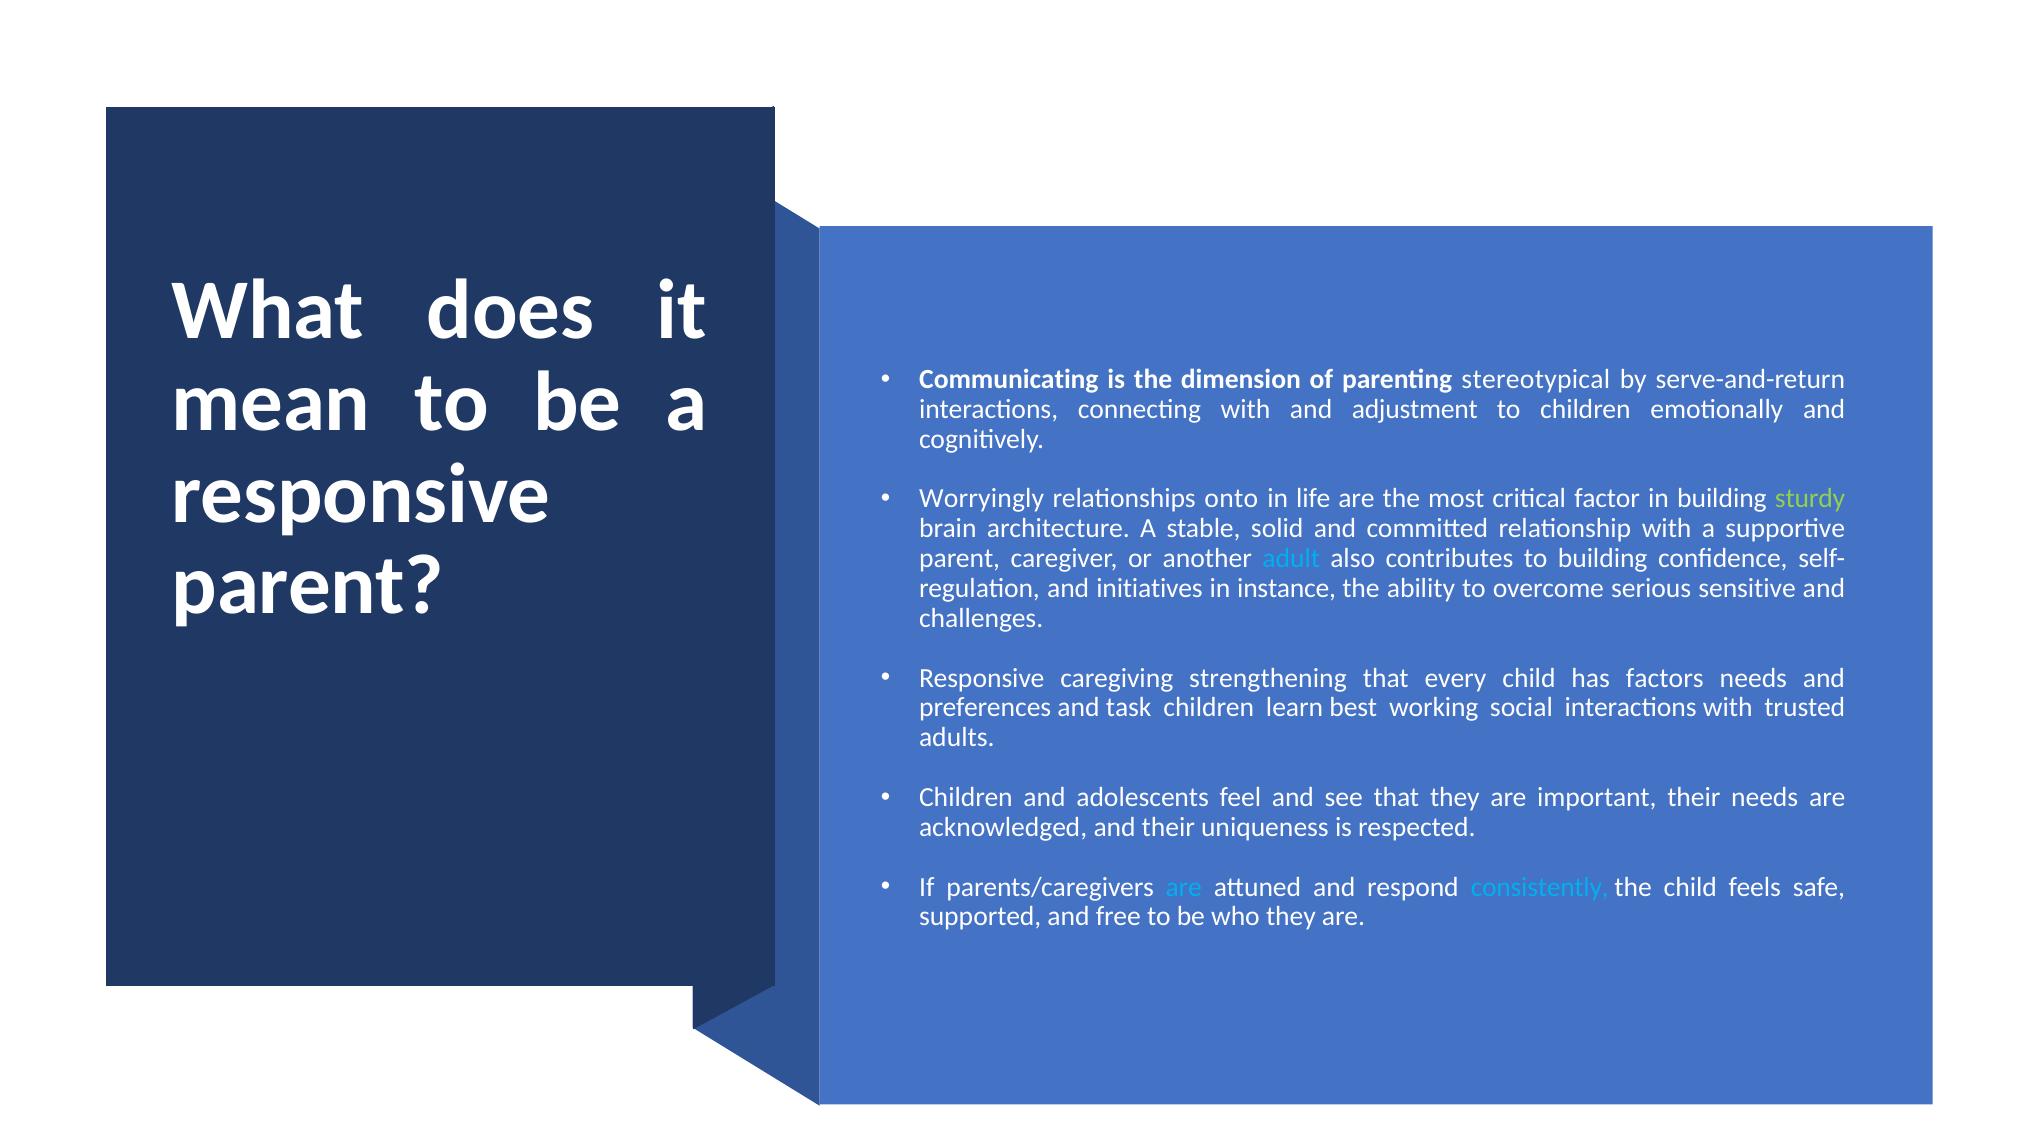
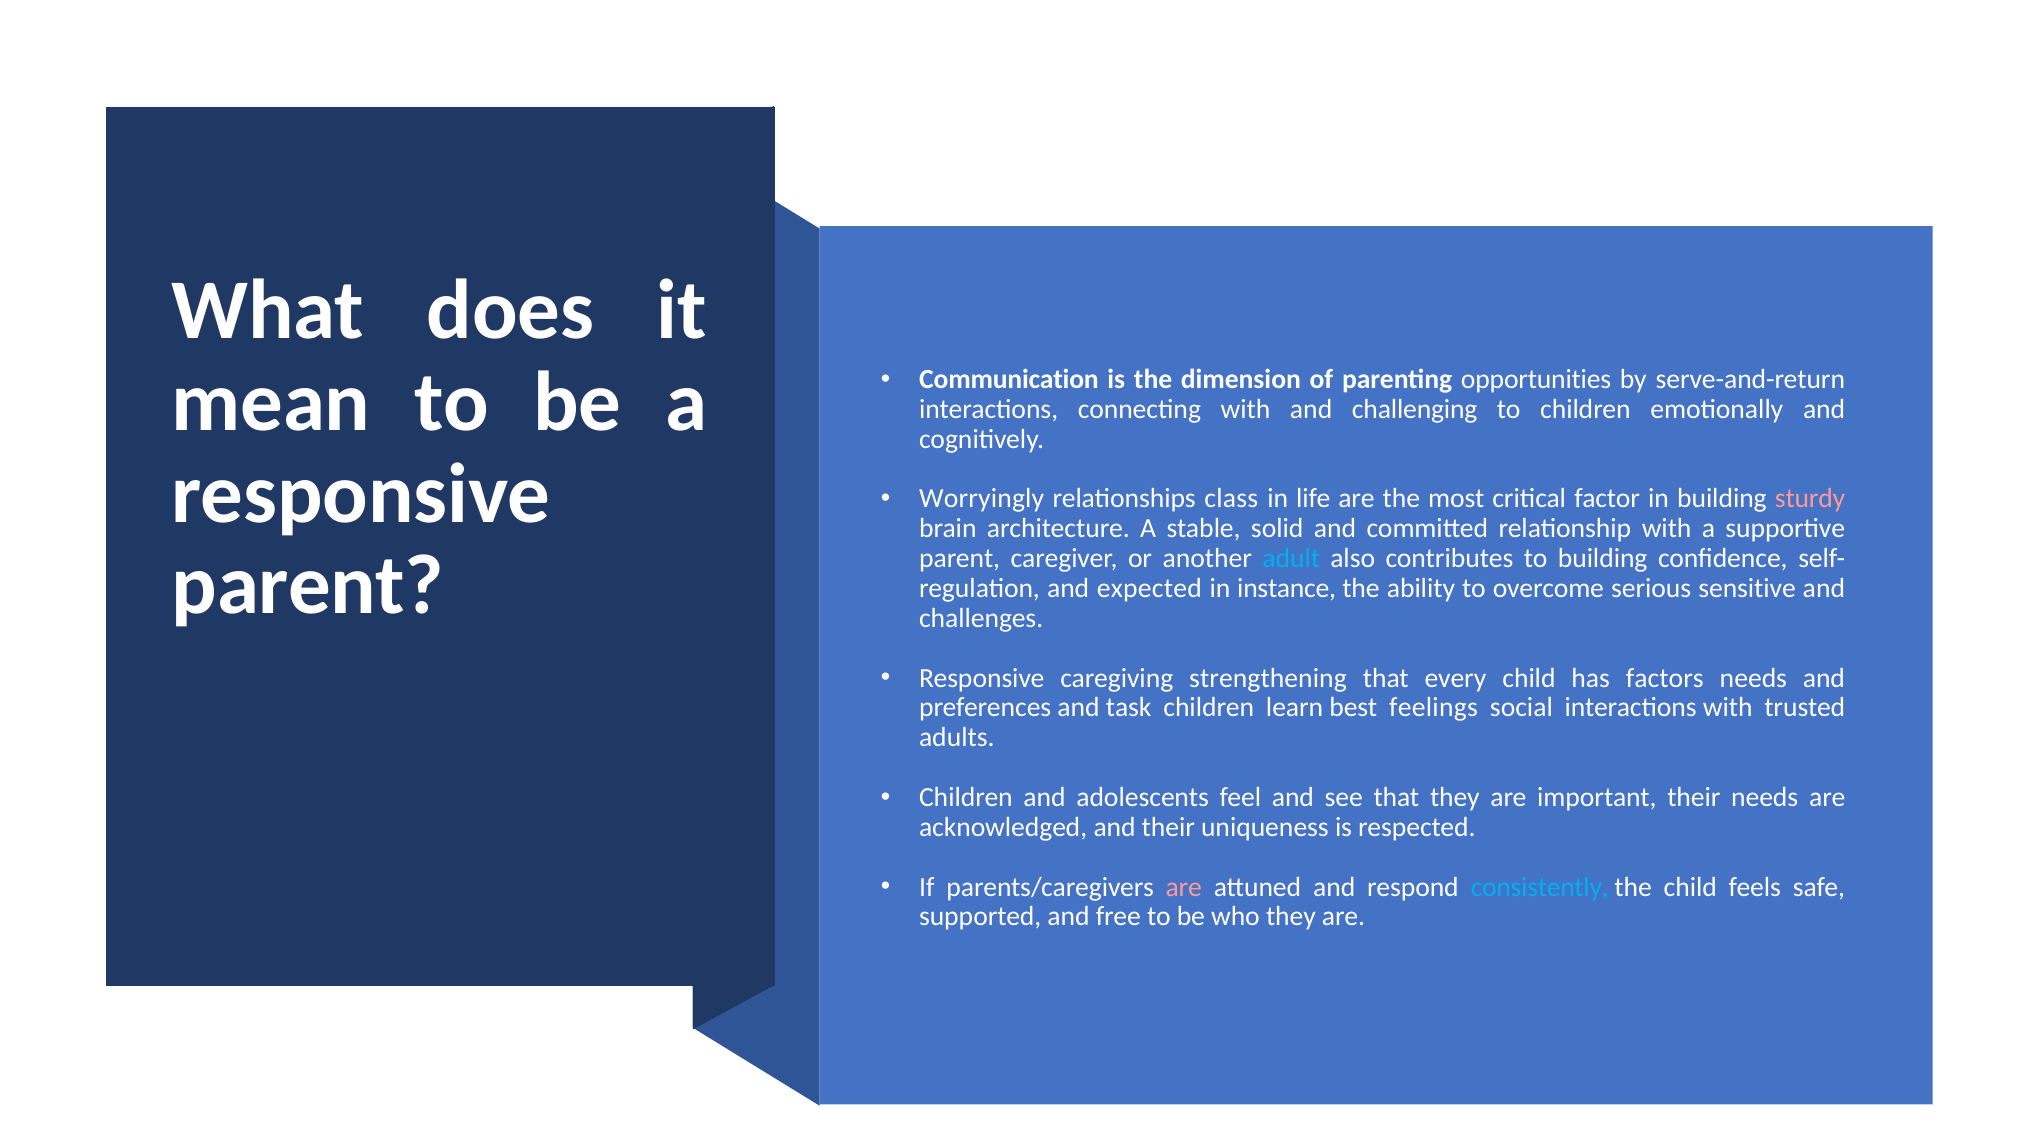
Communicating: Communicating -> Communication
stereotypical: stereotypical -> opportunities
adjustment: adjustment -> challenging
onto: onto -> class
sturdy colour: light green -> pink
initiatives: initiatives -> expected
working: working -> feelings
are at (1184, 887) colour: light blue -> pink
